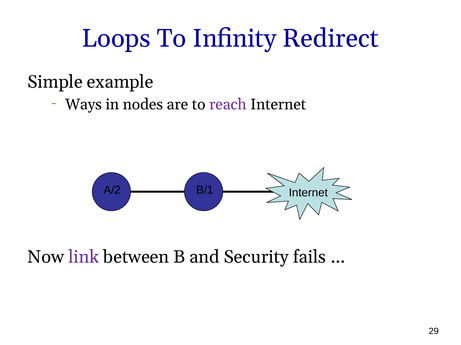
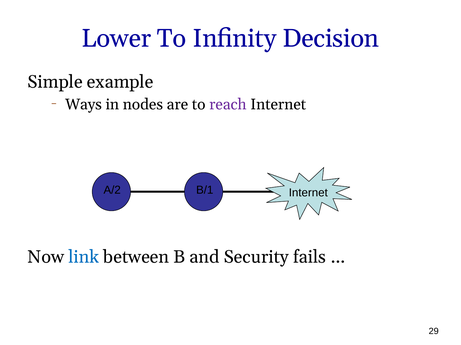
Loops: Loops -> Lower
Redirect: Redirect -> Decision
link colour: purple -> blue
